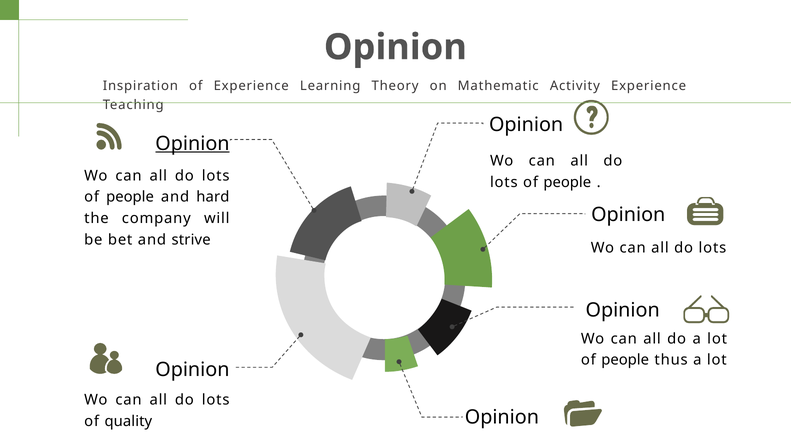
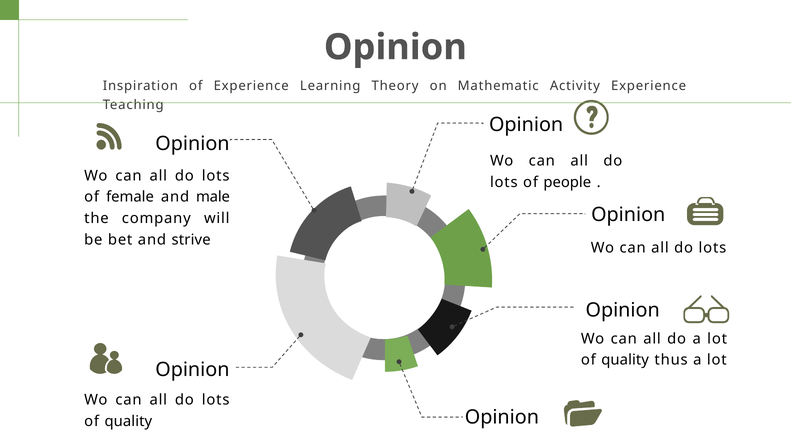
Opinion at (192, 144) underline: present -> none
people at (130, 197): people -> female
hard: hard -> male
people at (625, 360): people -> quality
